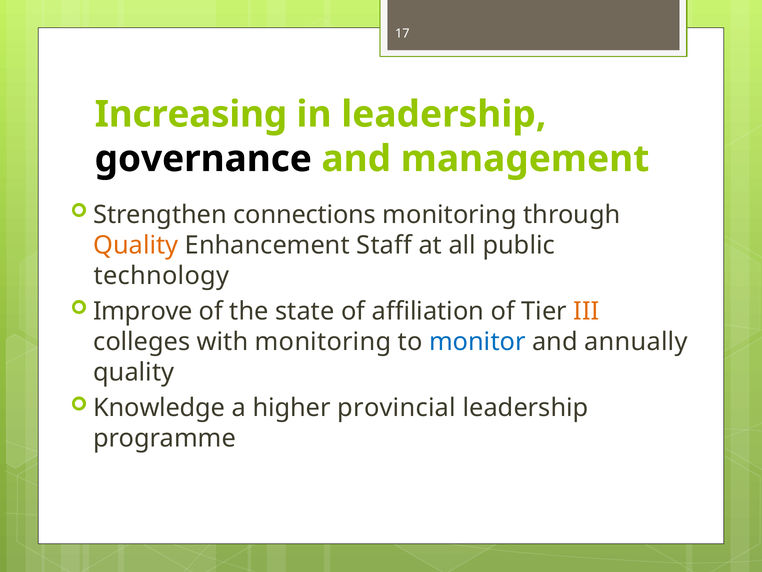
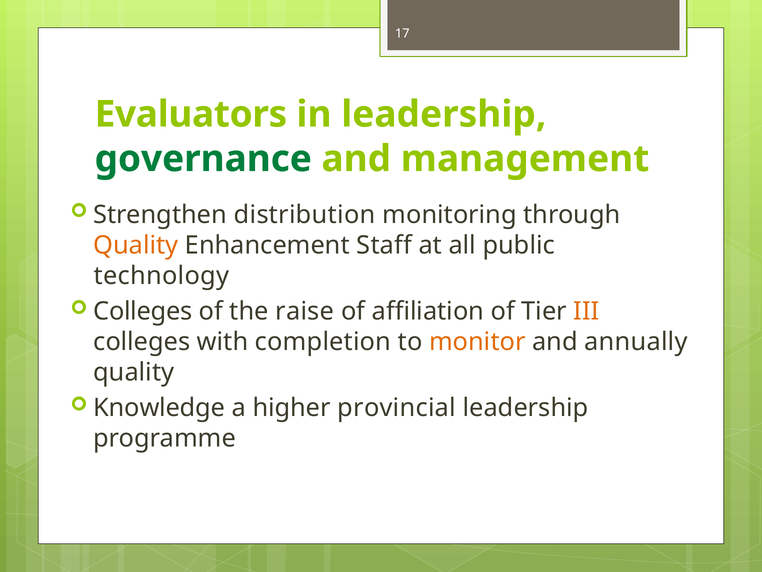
Increasing: Increasing -> Evaluators
governance colour: black -> green
connections: connections -> distribution
Improve at (143, 311): Improve -> Colleges
state: state -> raise
with monitoring: monitoring -> completion
monitor colour: blue -> orange
